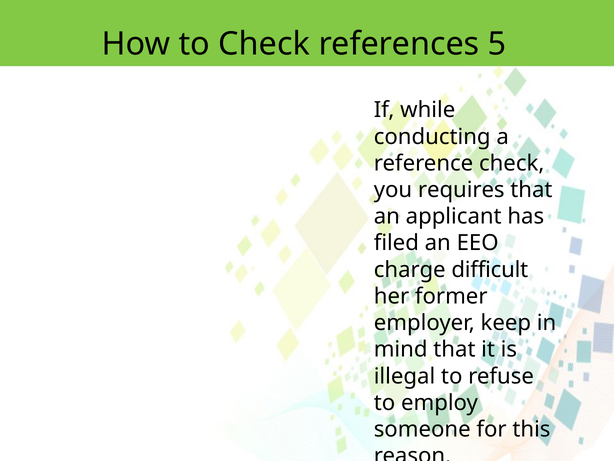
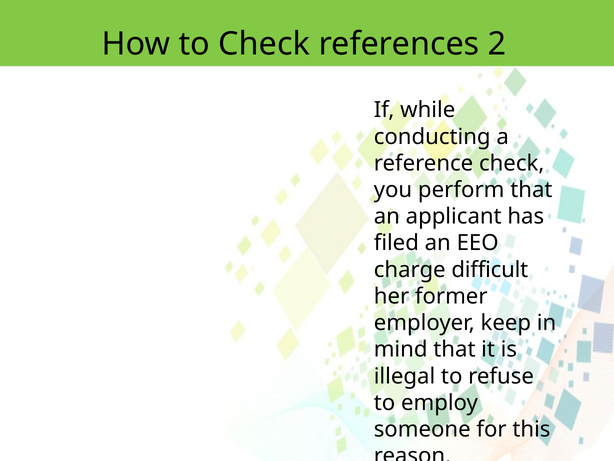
5: 5 -> 2
requires: requires -> perform
